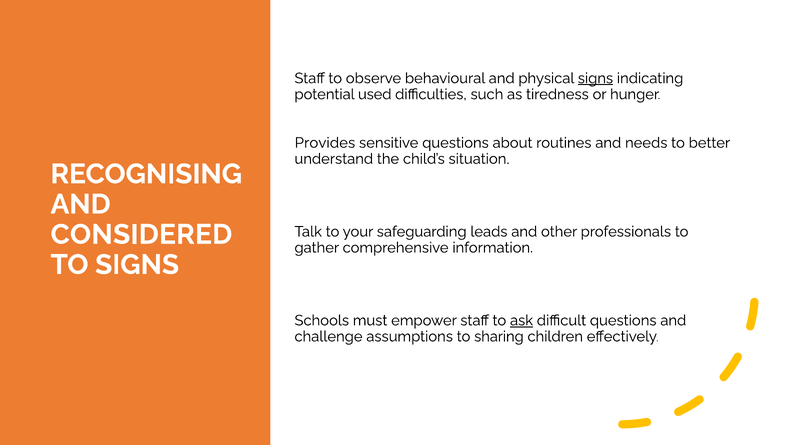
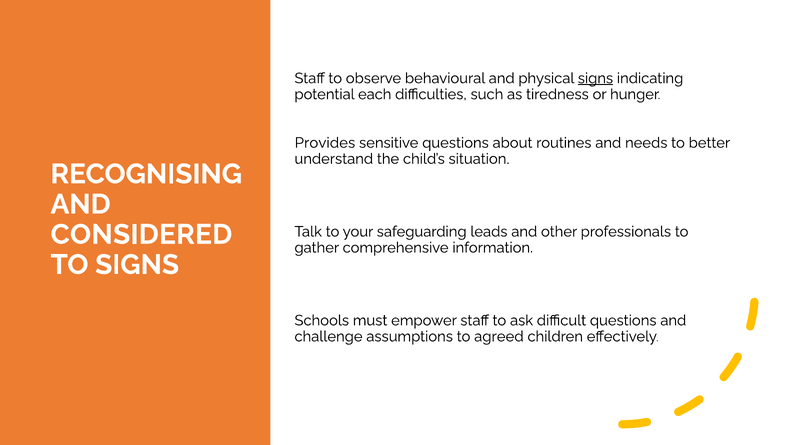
used: used -> each
ask underline: present -> none
sharing: sharing -> agreed
